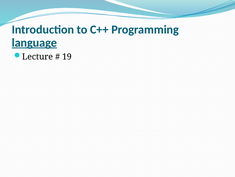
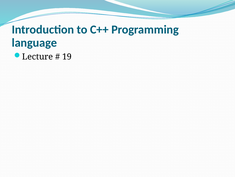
language underline: present -> none
